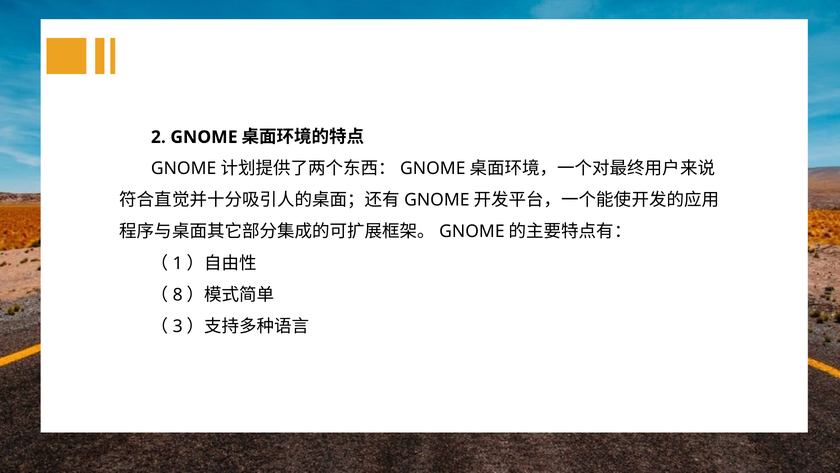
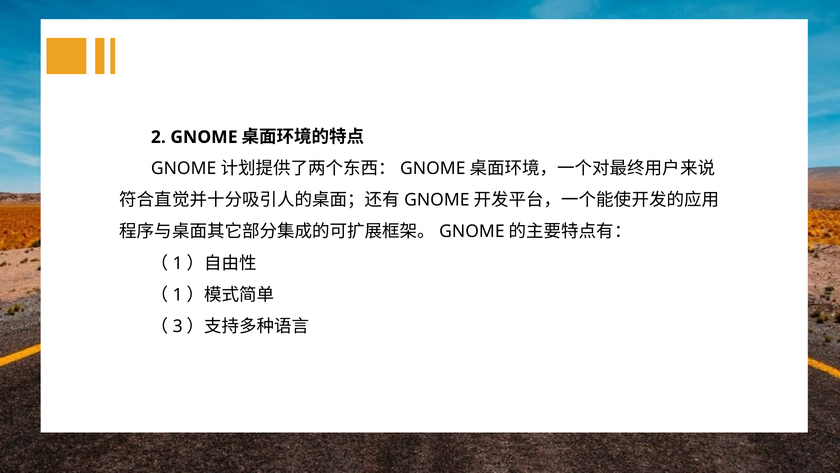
8 at (178, 294): 8 -> 1
